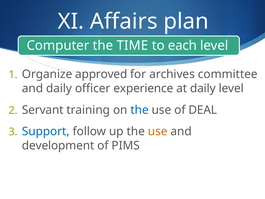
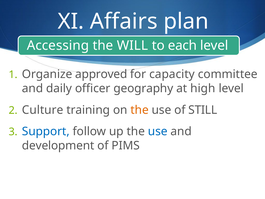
Computer: Computer -> Accessing
TIME: TIME -> WILL
archives: archives -> capacity
experience: experience -> geography
at daily: daily -> high
Servant: Servant -> Culture
the at (140, 110) colour: blue -> orange
DEAL: DEAL -> STILL
use at (158, 131) colour: orange -> blue
